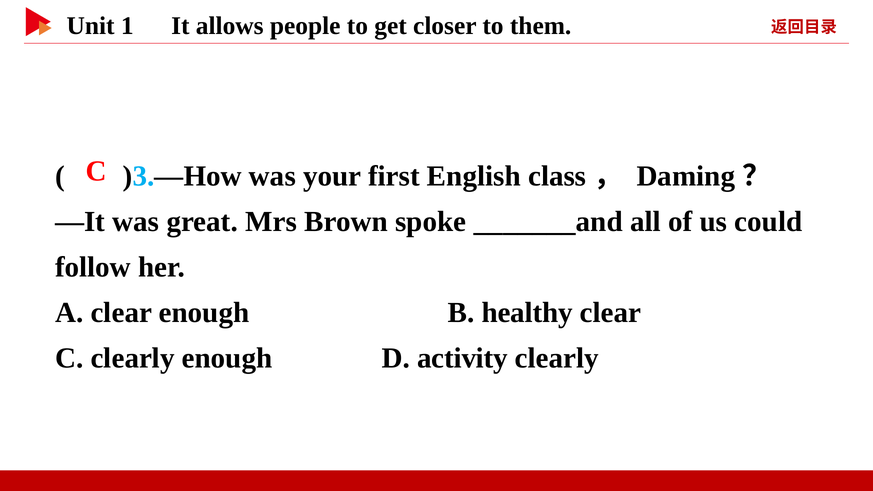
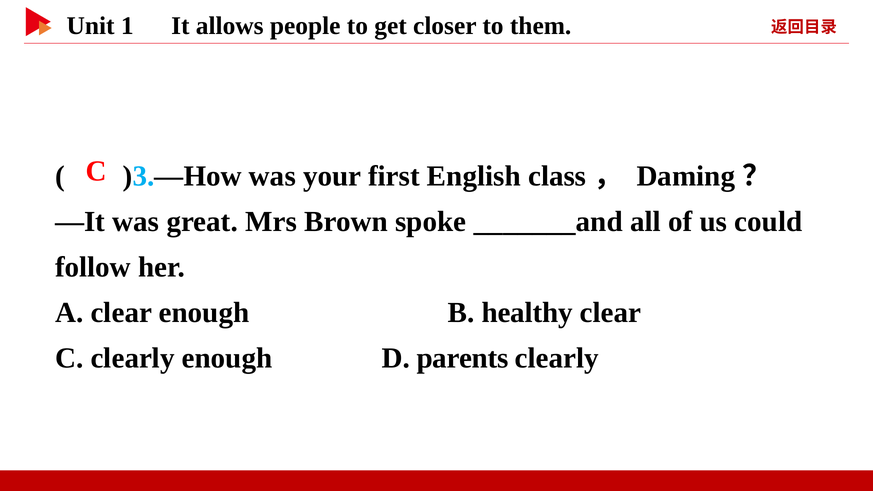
activity: activity -> parents
